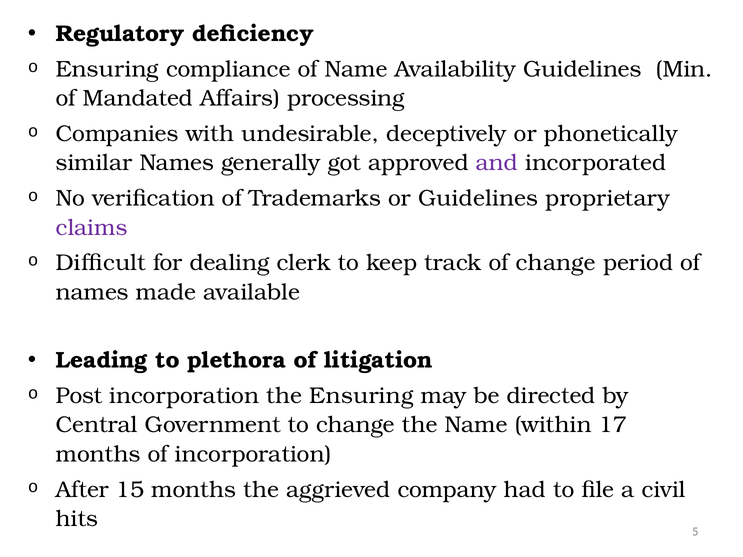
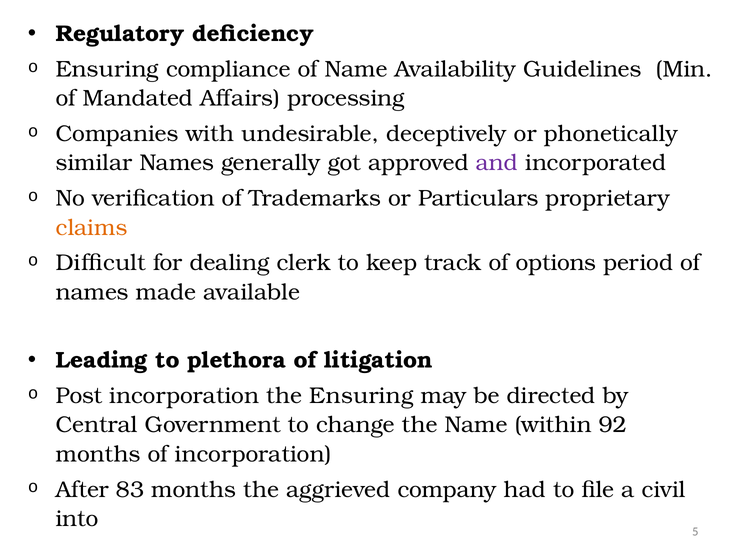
or Guidelines: Guidelines -> Particulars
claims colour: purple -> orange
of change: change -> options
17: 17 -> 92
15: 15 -> 83
hits: hits -> into
